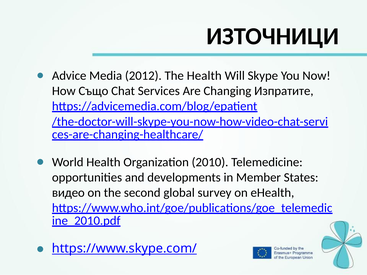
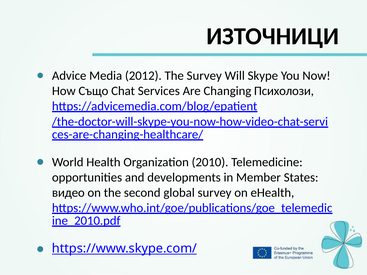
The Health: Health -> Survey
Изпратите: Изпратите -> Психолози
